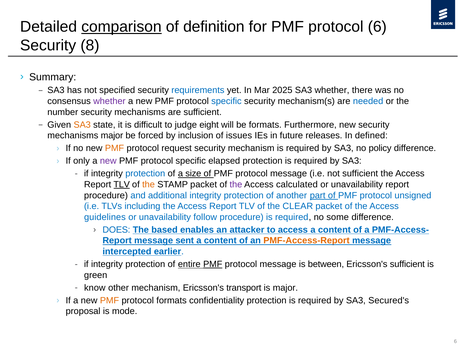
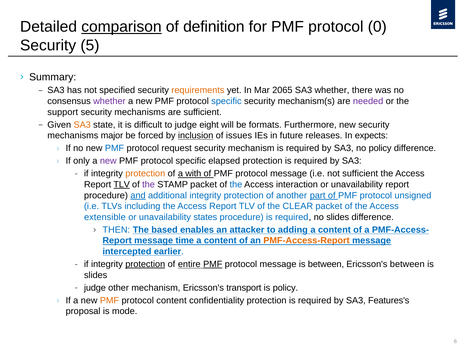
protocol 6: 6 -> 0
8: 8 -> 5
requirements colour: blue -> orange
2025: 2025 -> 2065
needed colour: blue -> purple
number: number -> support
inclusion underline: none -> present
defined: defined -> expects
PMF at (115, 148) colour: orange -> blue
protection at (145, 174) colour: blue -> orange
size: size -> with
the at (149, 185) colour: orange -> purple
the at (236, 185) colour: purple -> blue
calculated: calculated -> interaction
and underline: none -> present
guidelines: guidelines -> extensible
follow: follow -> states
no some: some -> slides
DOES: DOES -> THEN
to access: access -> adding
sent: sent -> time
protection at (145, 265) underline: none -> present
Ericsson's sufficient: sufficient -> between
green at (96, 275): green -> slides
know at (95, 288): know -> judge
is major: major -> policy
protocol formats: formats -> content
Secured's: Secured's -> Features's
